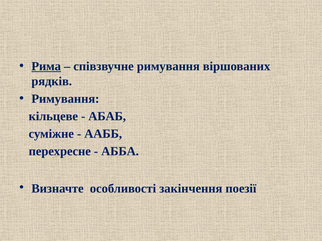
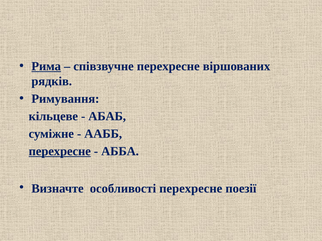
співзвучне римування: римування -> перехресне
перехресне at (60, 152) underline: none -> present
особливості закінчення: закінчення -> перехресне
